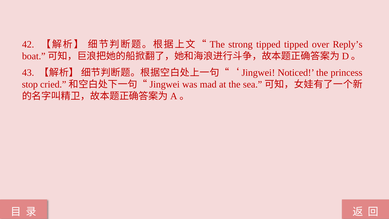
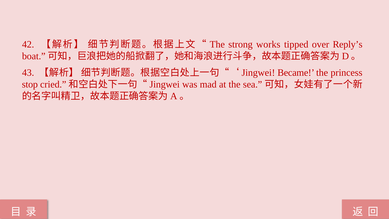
strong tipped: tipped -> works
Noticed: Noticed -> Became
